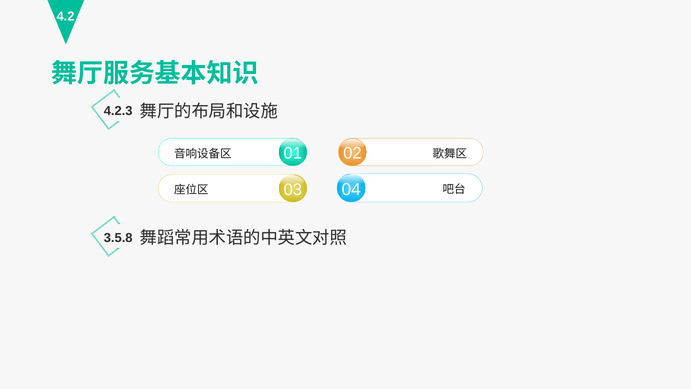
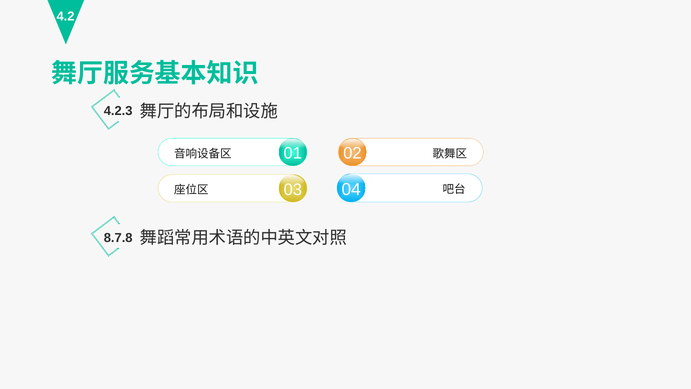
3.5.8: 3.5.8 -> 8.7.8
